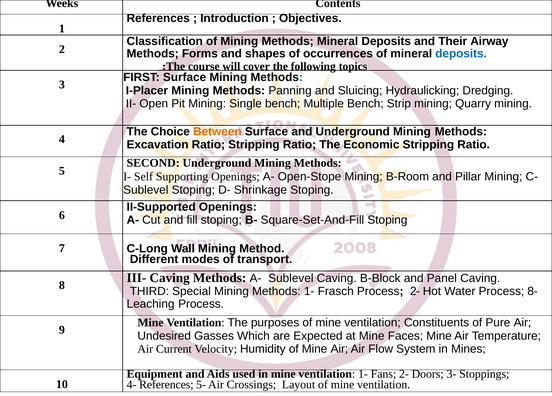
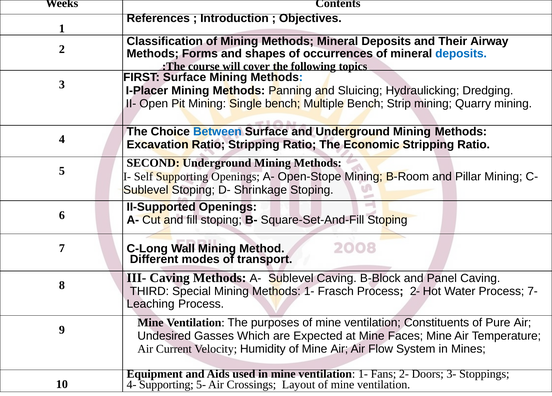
Between colour: orange -> blue
8-: 8- -> 7-
4- References: References -> Supporting
